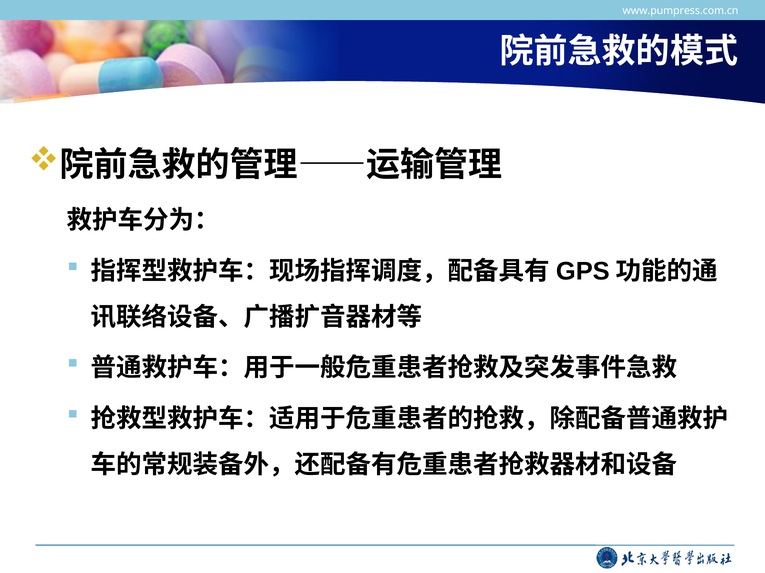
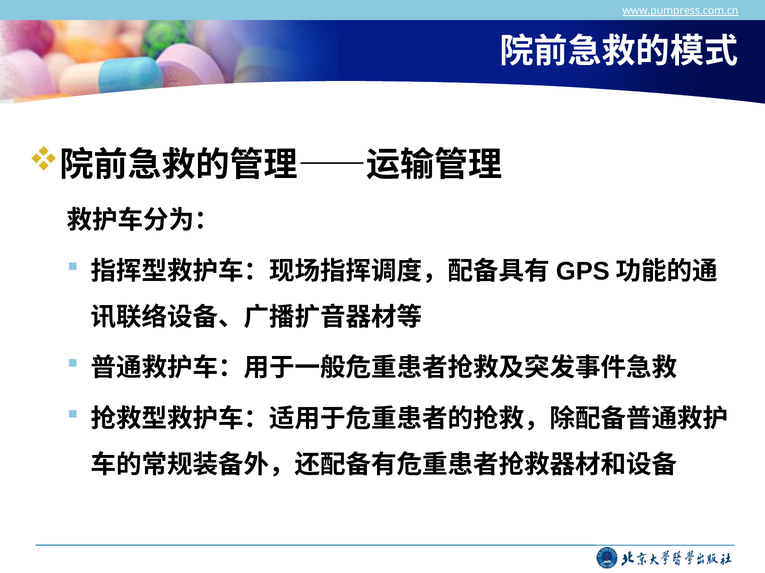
www.pumpress.com.cn underline: none -> present
